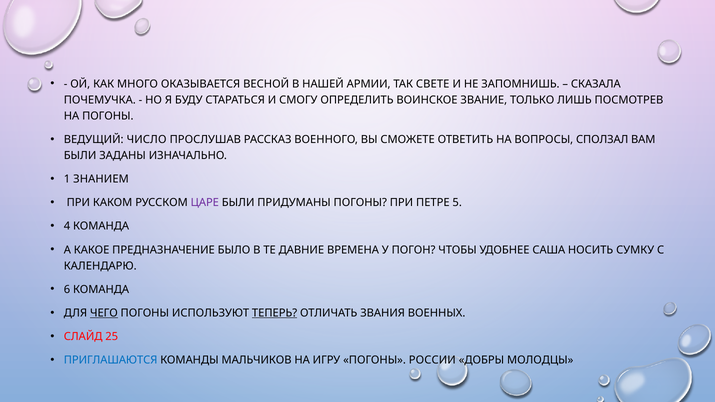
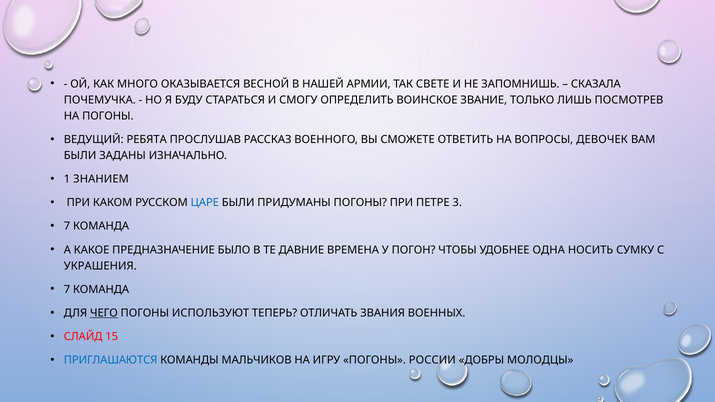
ЧИСЛО: ЧИСЛО -> РЕБЯТА
СПОЛЗАЛ: СПОЛЗАЛ -> ДЕВОЧЕК
ЦАРЕ colour: purple -> blue
5: 5 -> 3
4 at (67, 226): 4 -> 7
САША: САША -> ОДНА
КАЛЕНДАРЮ: КАЛЕНДАРЮ -> УКРАШЕНИЯ
6 at (67, 290): 6 -> 7
ТЕПЕРЬ underline: present -> none
25: 25 -> 15
